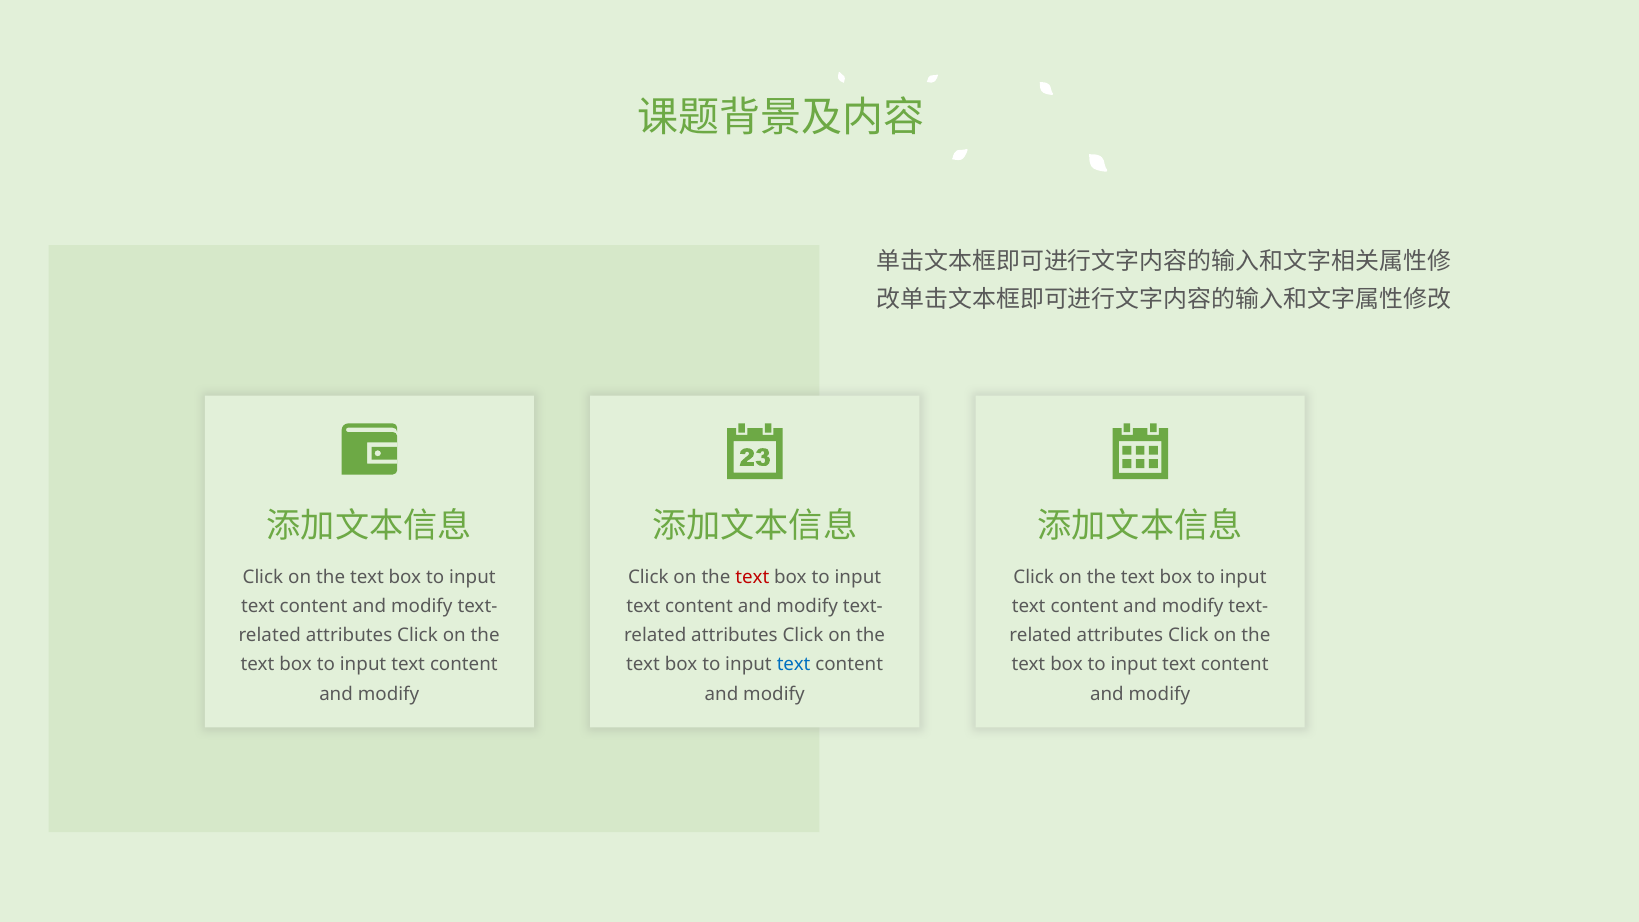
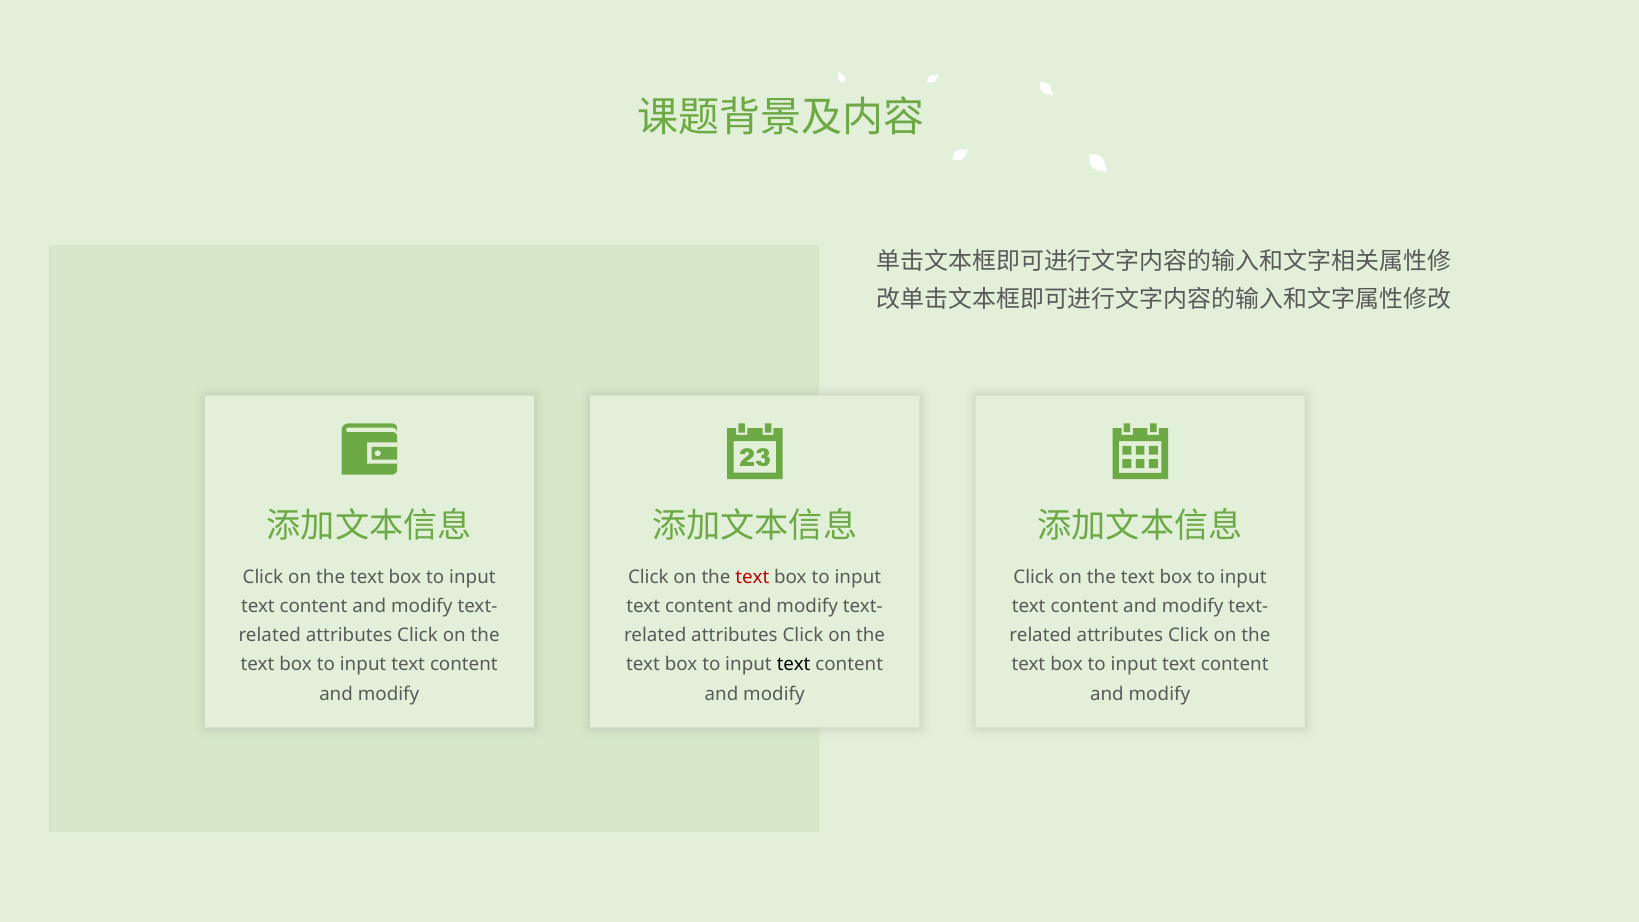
text at (794, 665) colour: blue -> black
